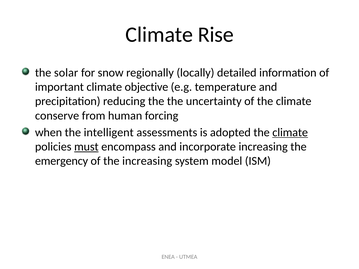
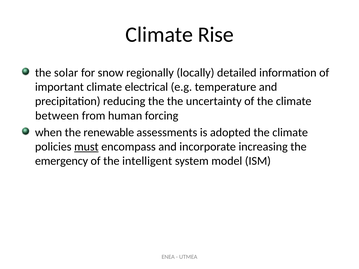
objective: objective -> electrical
conserve: conserve -> between
intelligent: intelligent -> renewable
climate at (290, 132) underline: present -> none
the increasing: increasing -> intelligent
